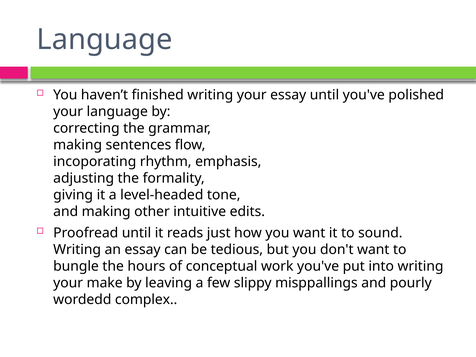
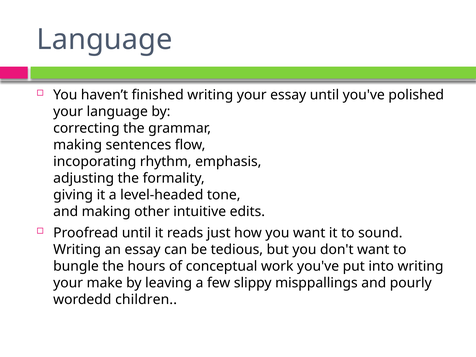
complex: complex -> children
